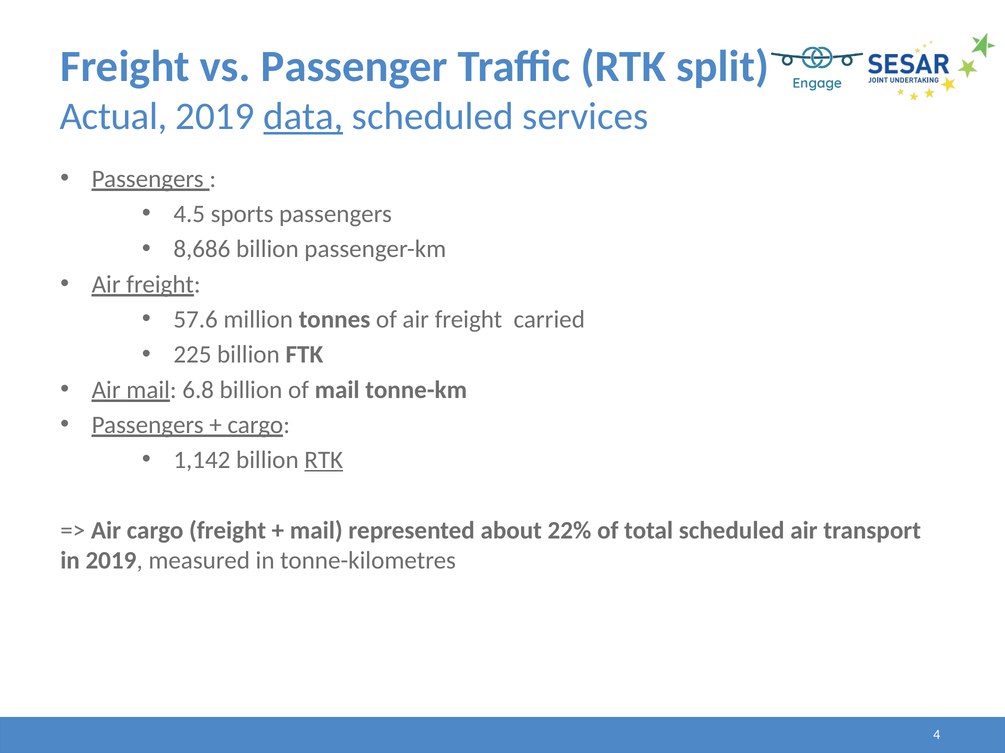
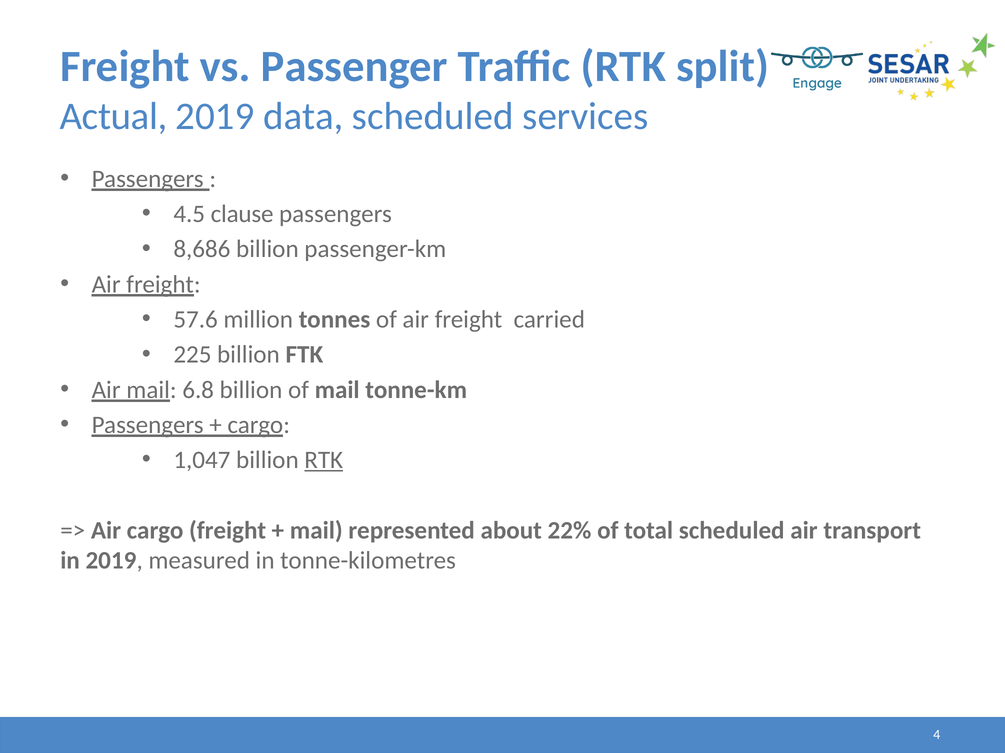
data underline: present -> none
sports: sports -> clause
1,142: 1,142 -> 1,047
